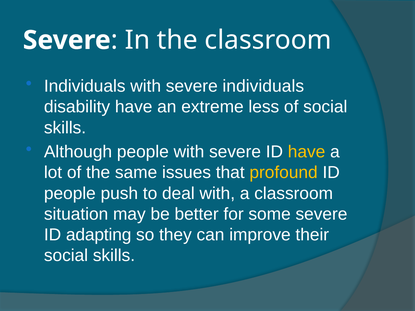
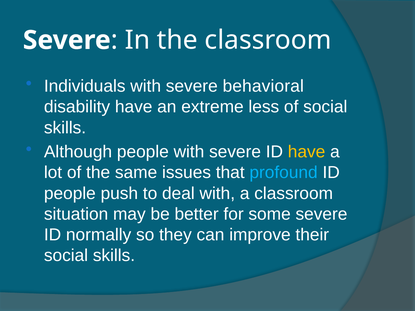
severe individuals: individuals -> behavioral
profound colour: yellow -> light blue
adapting: adapting -> normally
